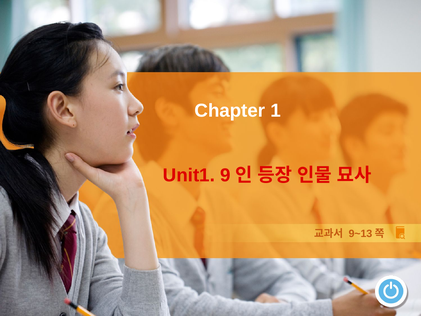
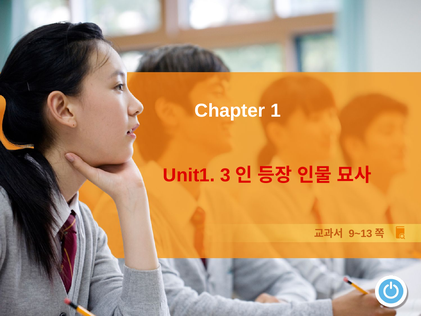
9: 9 -> 3
